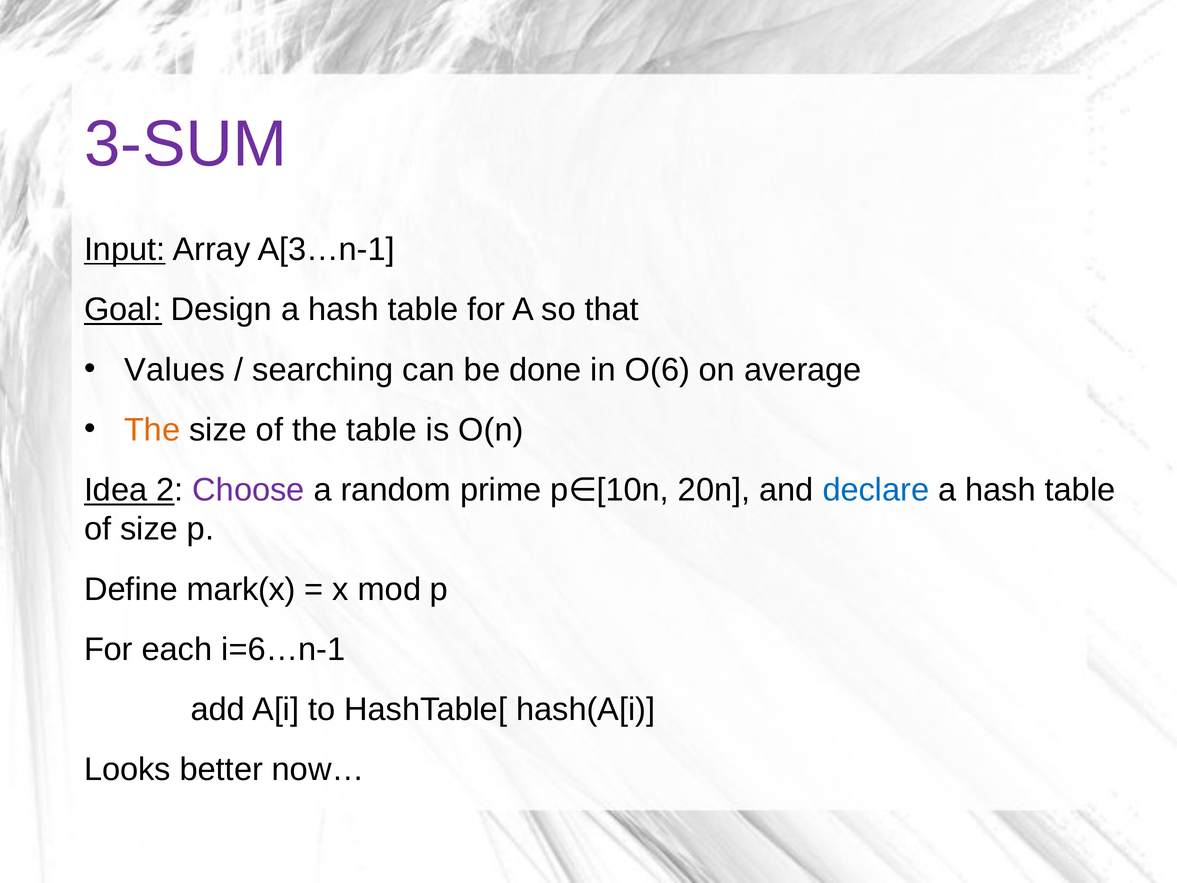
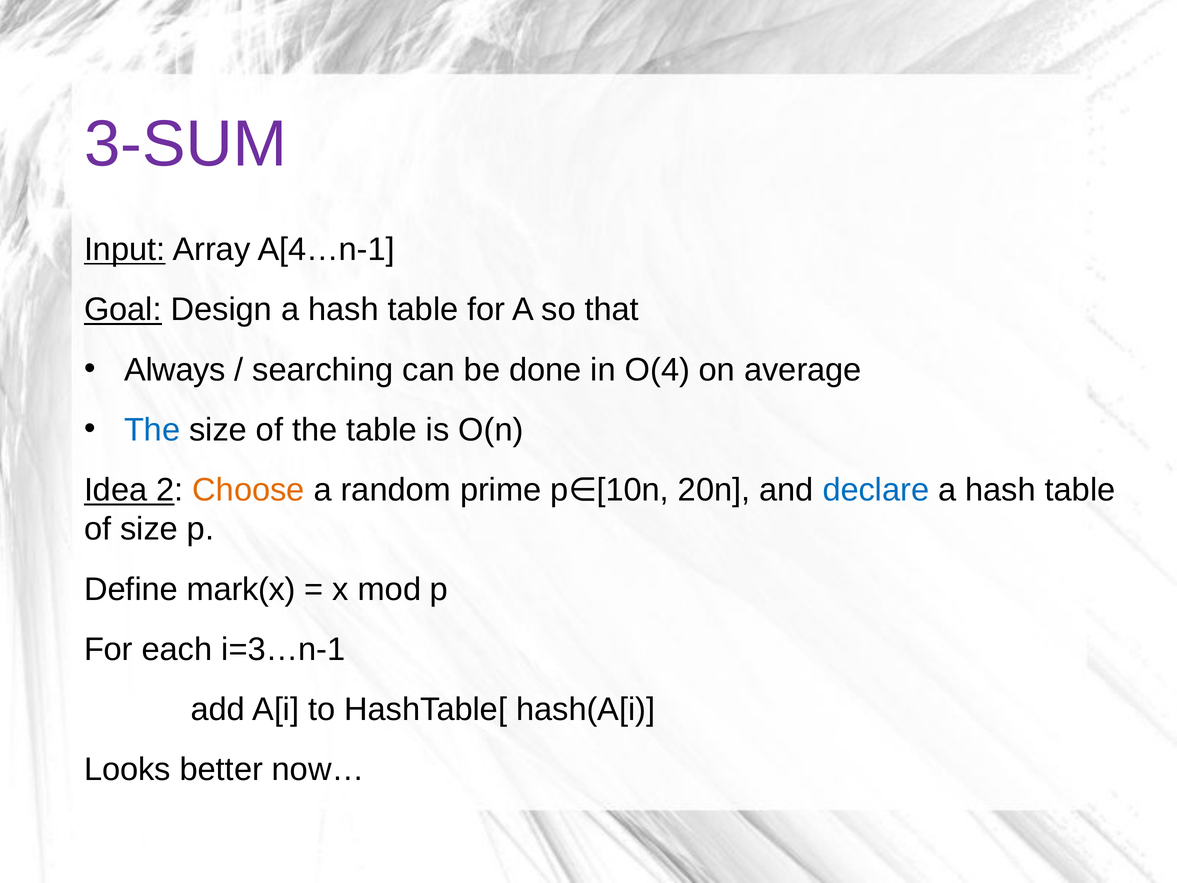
A[3…n-1: A[3…n-1 -> A[4…n-1
Values: Values -> Always
O(6: O(6 -> O(4
The at (152, 430) colour: orange -> blue
Choose colour: purple -> orange
i=6…n-1: i=6…n-1 -> i=3…n-1
